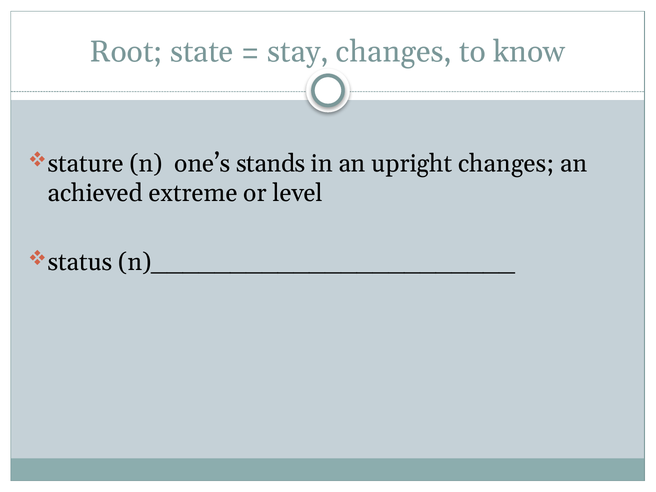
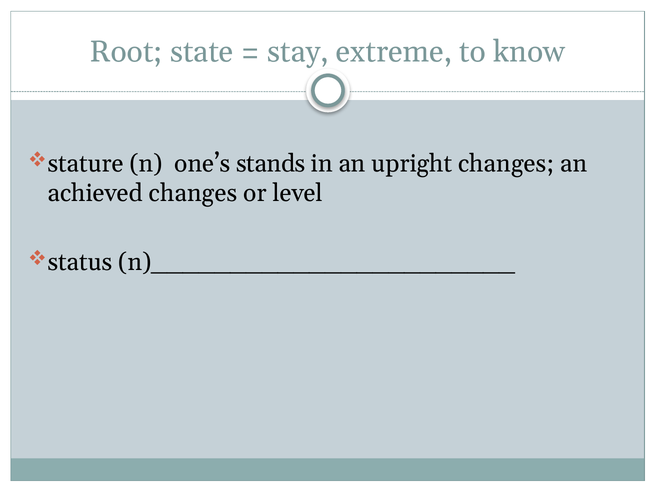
stay changes: changes -> extreme
achieved extreme: extreme -> changes
